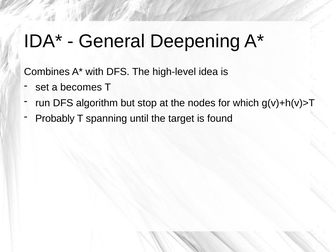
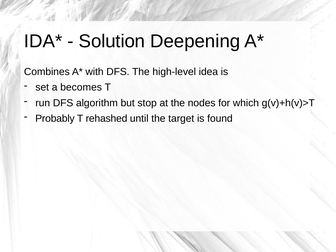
General: General -> Solution
spanning: spanning -> rehashed
